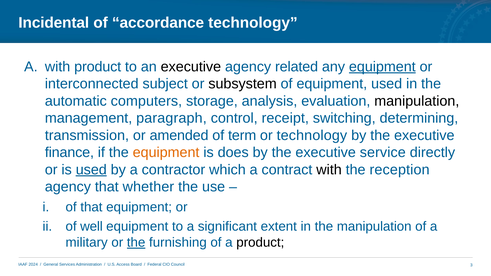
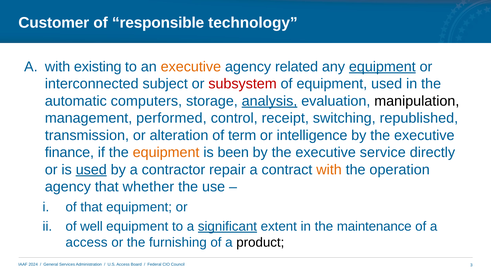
Incidental: Incidental -> Customer
accordance: accordance -> responsible
with product: product -> existing
executive at (191, 67) colour: black -> orange
subsystem colour: black -> red
analysis underline: none -> present
paragraph: paragraph -> performed
determining: determining -> republished
amended: amended -> alteration
or technology: technology -> intelligence
does: does -> been
which: which -> repair
with at (329, 170) colour: black -> orange
reception: reception -> operation
significant underline: none -> present
the manipulation: manipulation -> maintenance
military at (87, 243): military -> access
the at (136, 243) underline: present -> none
